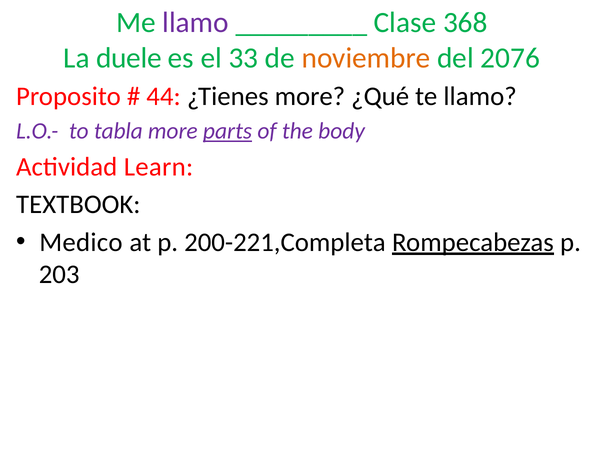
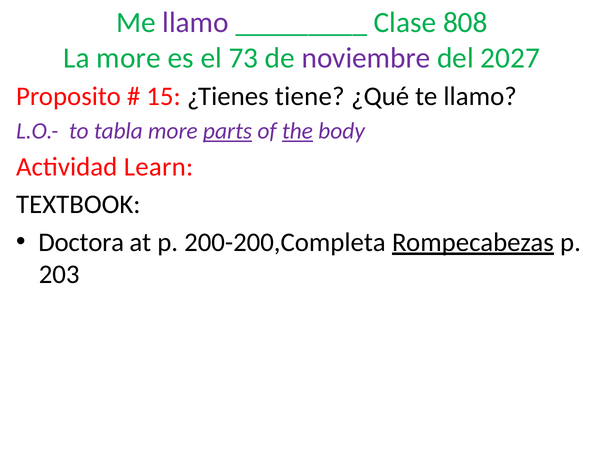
368: 368 -> 808
La duele: duele -> more
33: 33 -> 73
noviembre colour: orange -> purple
2076: 2076 -> 2027
44: 44 -> 15
¿Tienes more: more -> tiene
the underline: none -> present
Medico: Medico -> Doctora
200-221,Completa: 200-221,Completa -> 200-200,Completa
